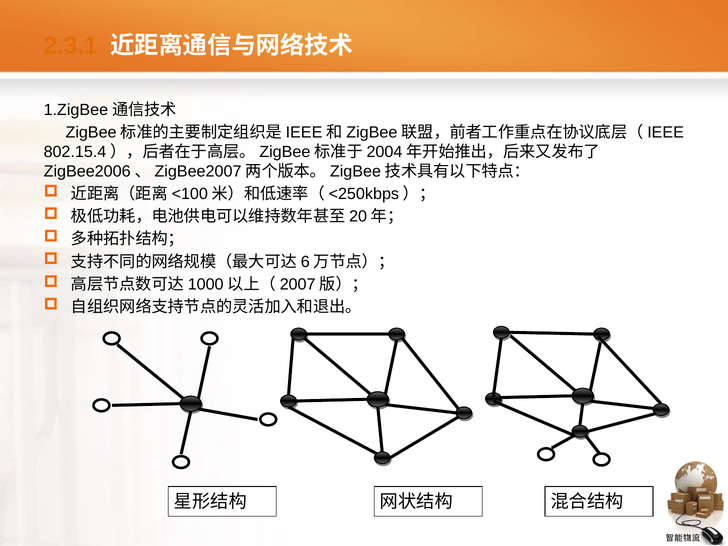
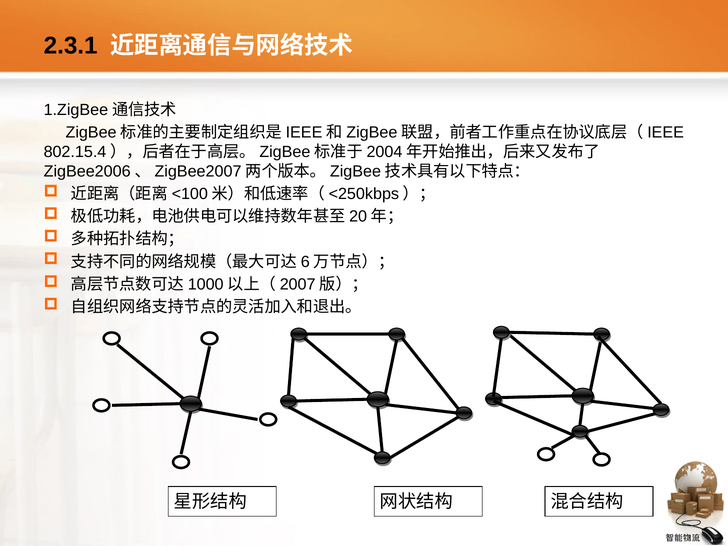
2.3.1 colour: orange -> black
